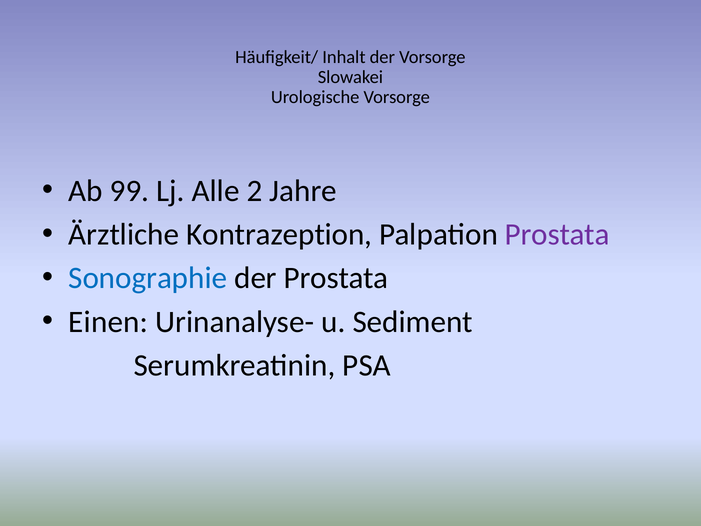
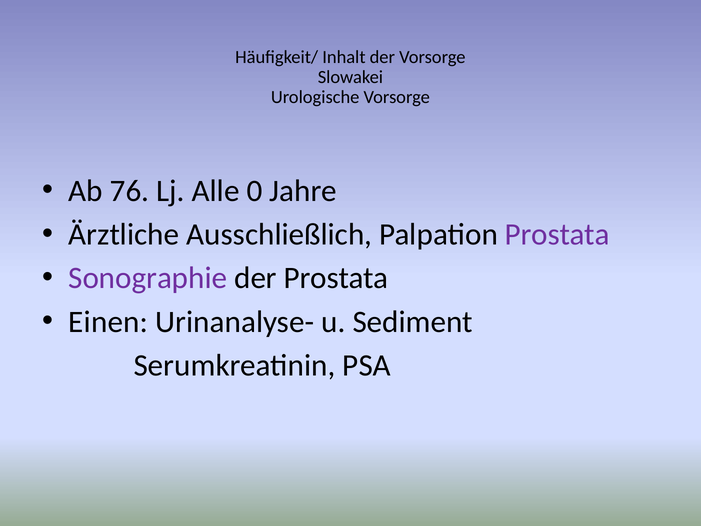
99: 99 -> 76
2: 2 -> 0
Kontrazeption: Kontrazeption -> Ausschließlich
Sonographie colour: blue -> purple
